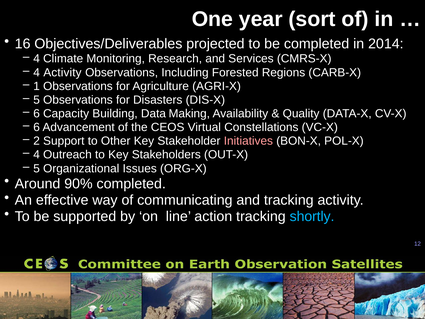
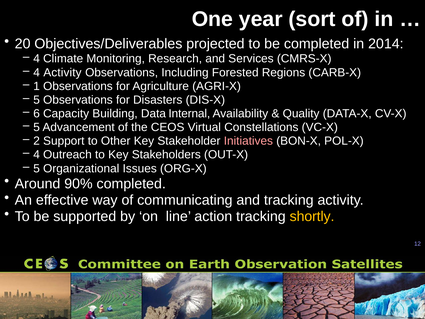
16: 16 -> 20
Making: Making -> Internal
6 at (37, 127): 6 -> 5
shortly colour: light blue -> yellow
